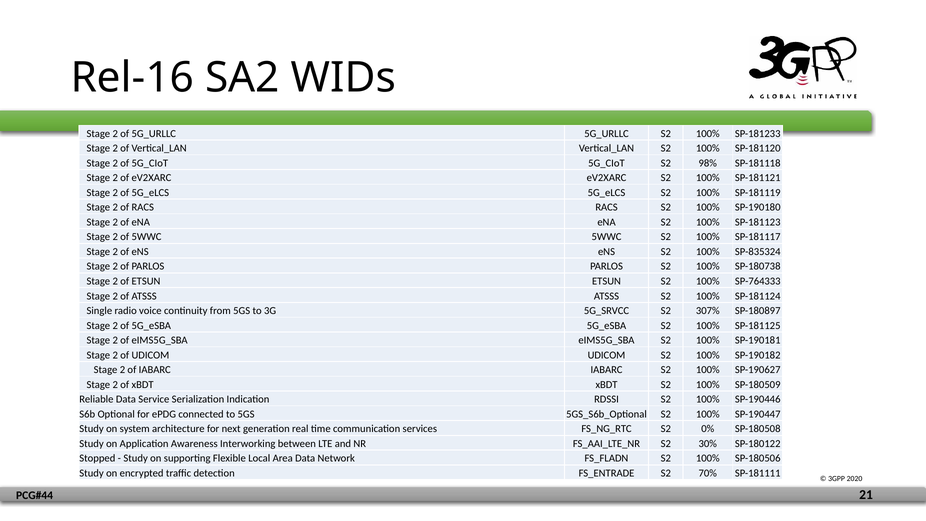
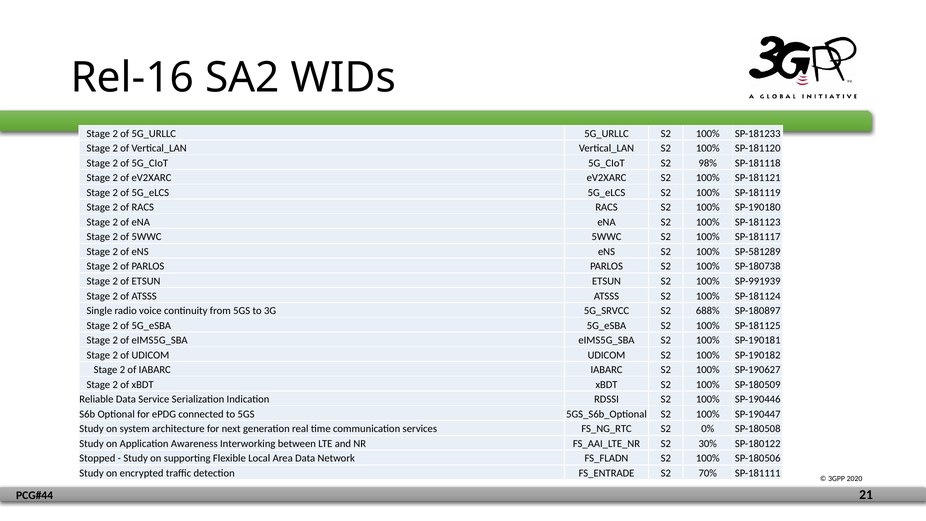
SP-835324: SP-835324 -> SP-581289
SP-764333: SP-764333 -> SP-991939
307%: 307% -> 688%
